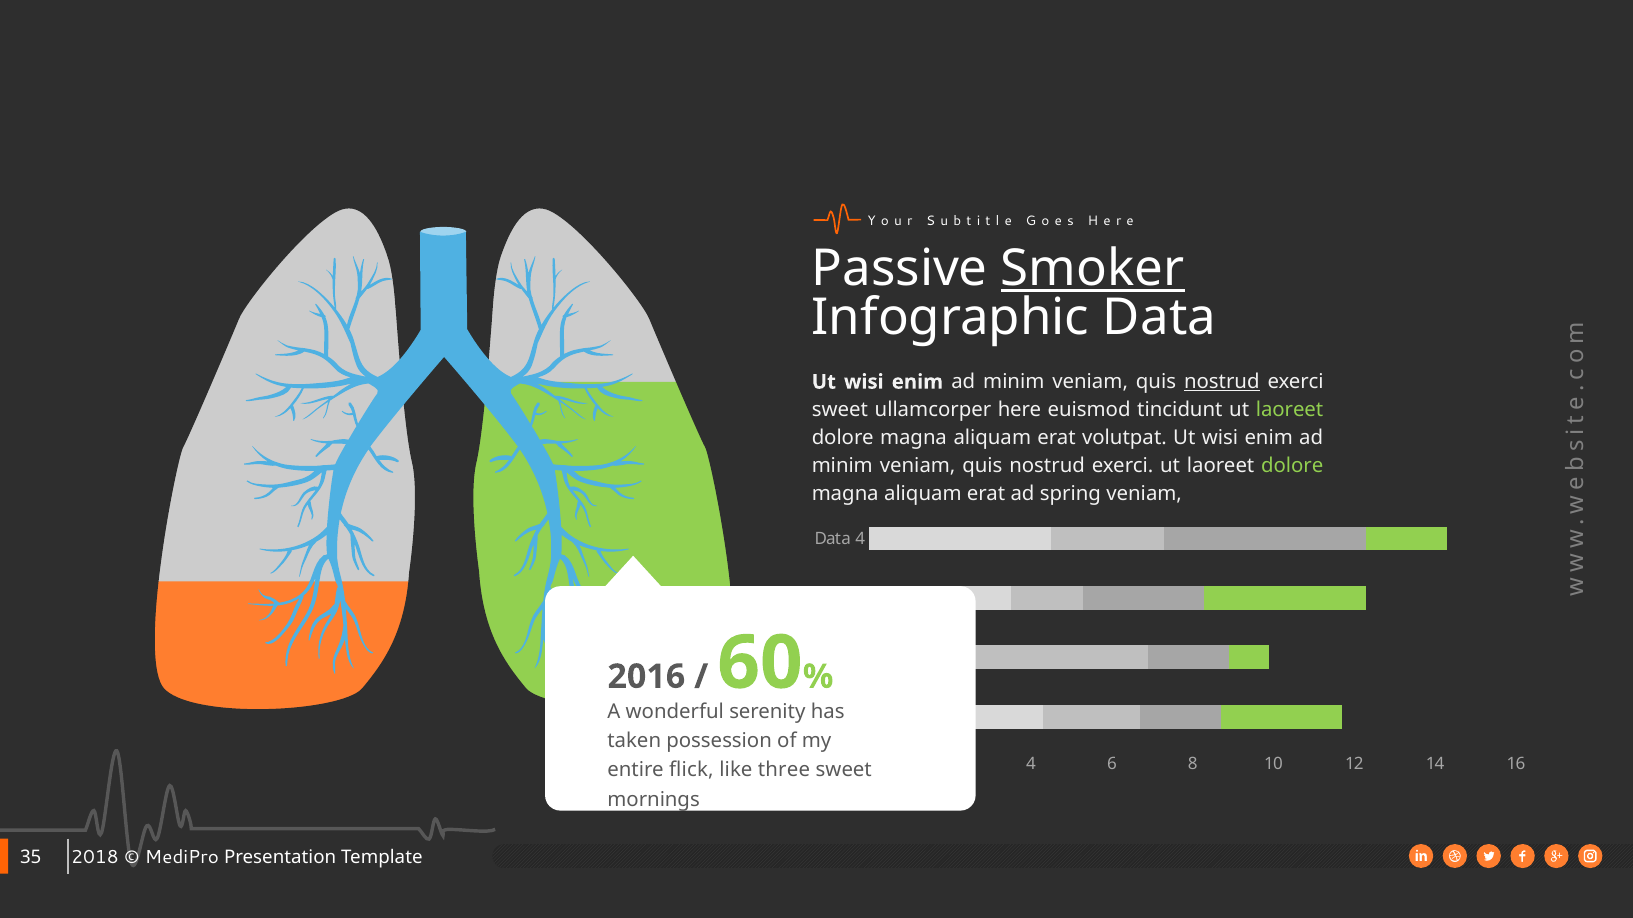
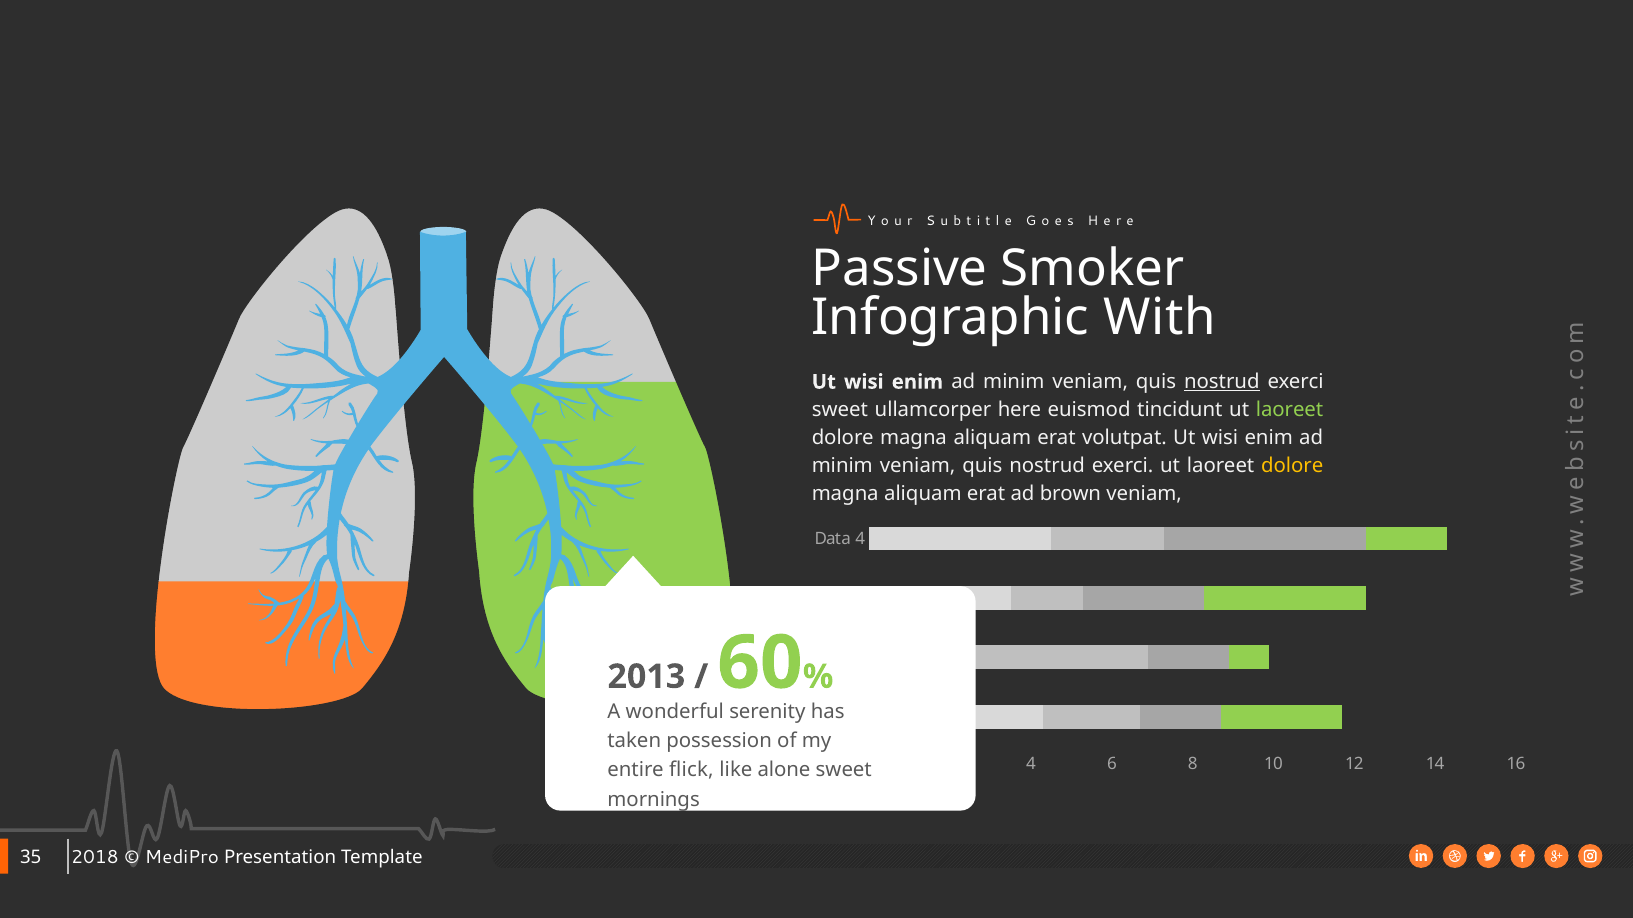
Smoker underline: present -> none
Infographic Data: Data -> With
dolore at (1292, 466) colour: light green -> yellow
spring: spring -> brown
2016: 2016 -> 2013
three: three -> alone
